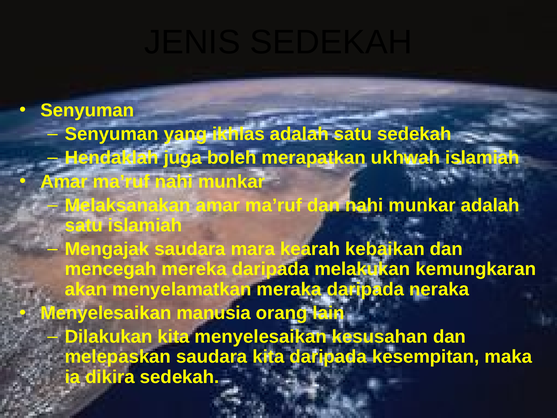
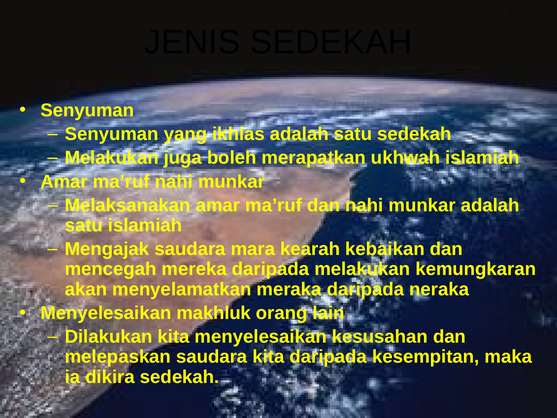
Hendaklah at (112, 158): Hendaklah -> Melakukan
manusia: manusia -> makhluk
